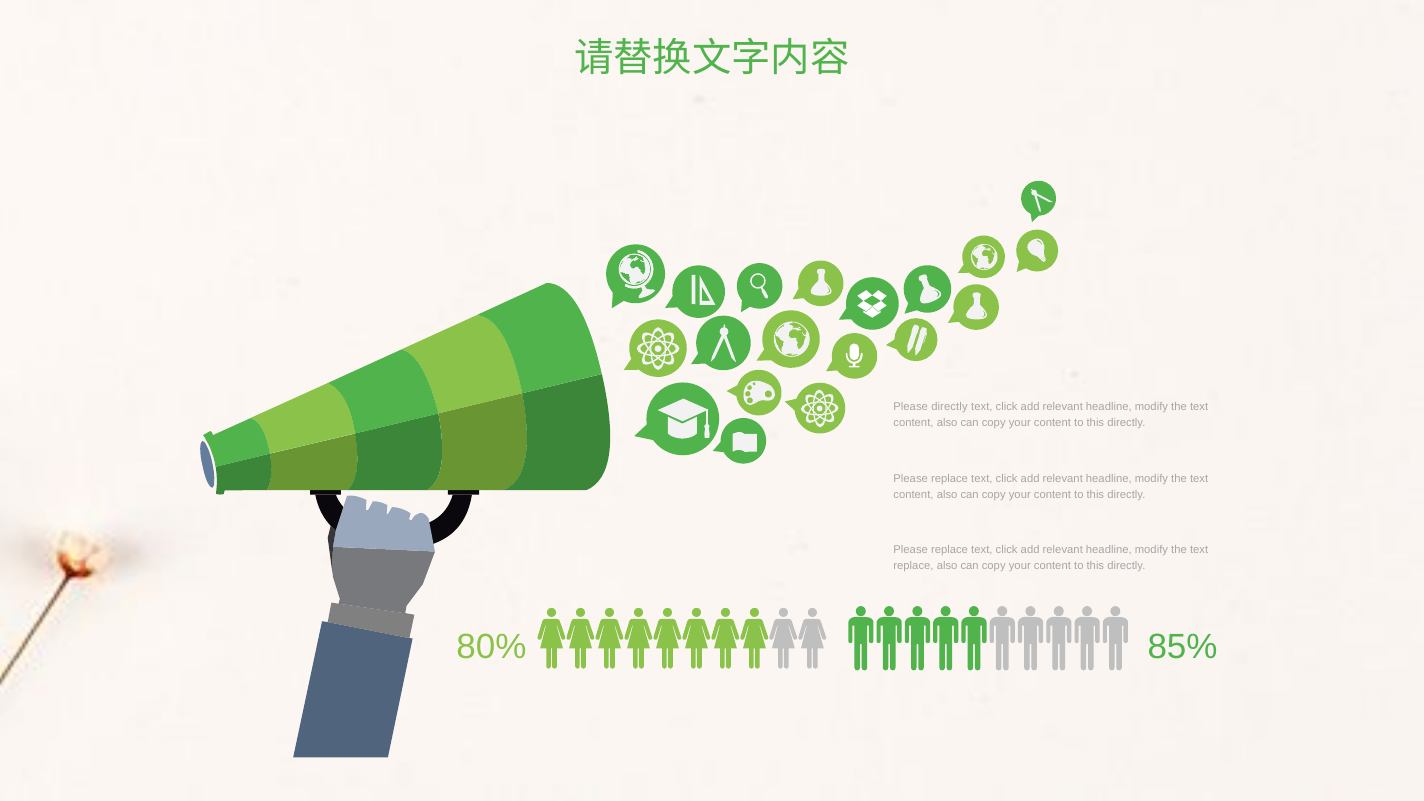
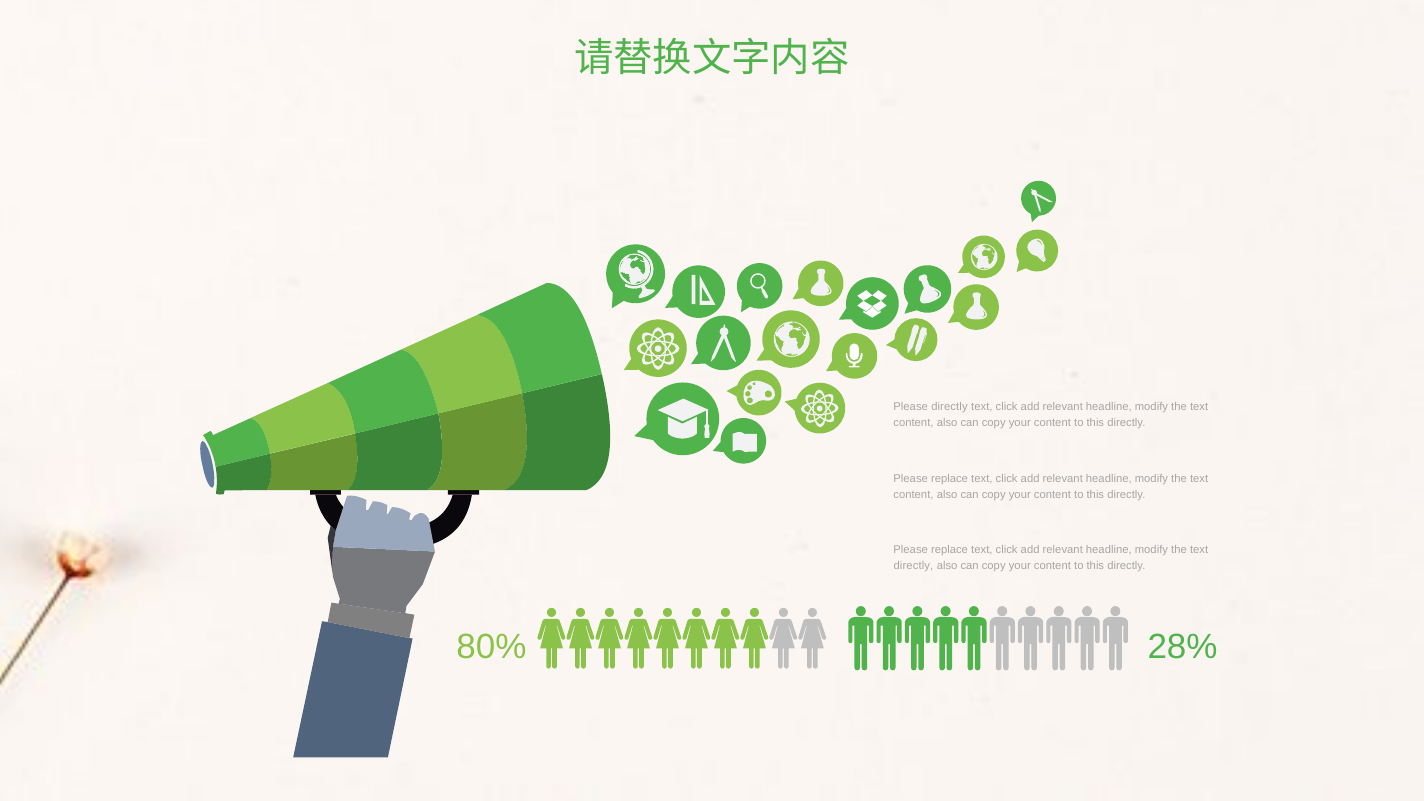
replace at (913, 566): replace -> directly
85%: 85% -> 28%
